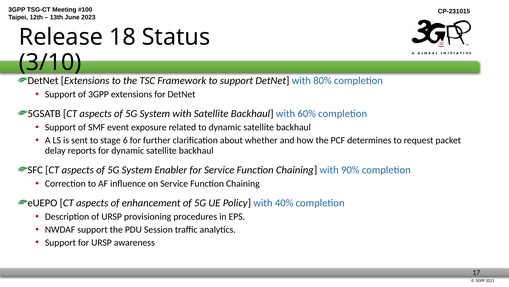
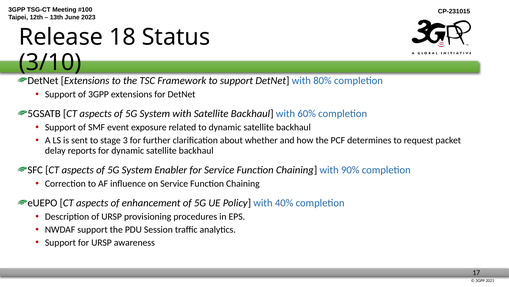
6: 6 -> 3
